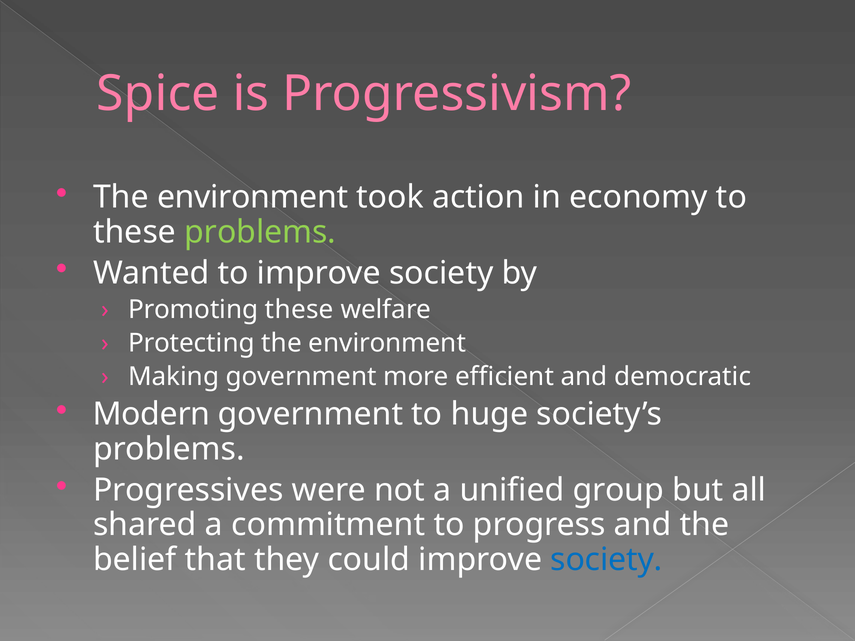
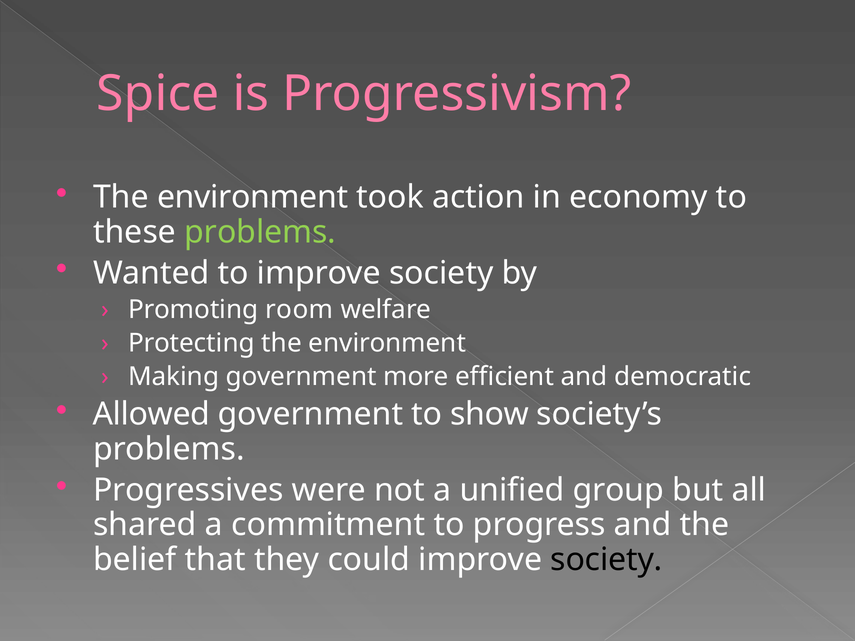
Promoting these: these -> room
Modern: Modern -> Allowed
huge: huge -> show
society at (606, 560) colour: blue -> black
